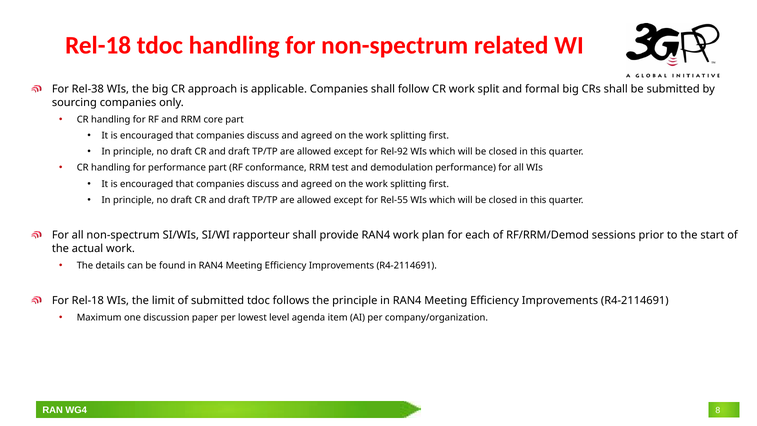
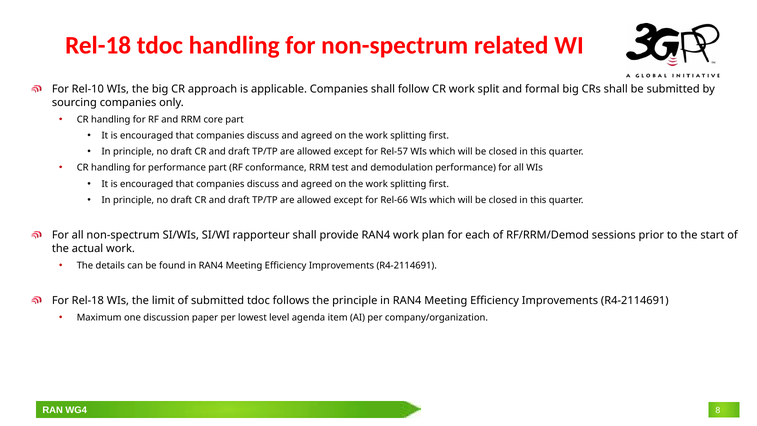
Rel-38: Rel-38 -> Rel-10
Rel-92: Rel-92 -> Rel-57
Rel-55: Rel-55 -> Rel-66
